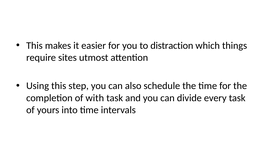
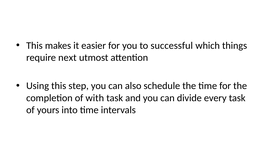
distraction: distraction -> successful
sites: sites -> next
